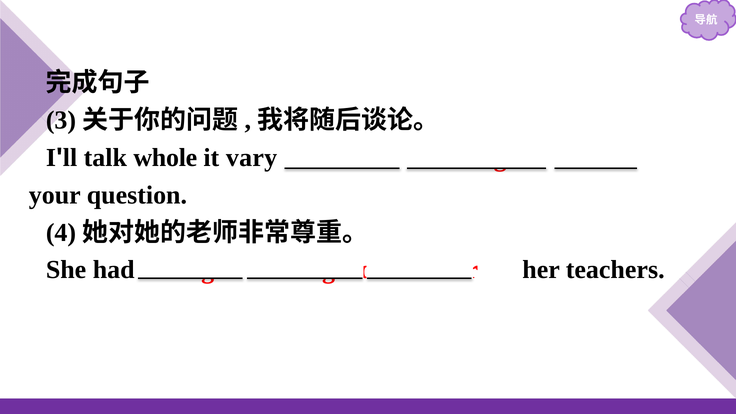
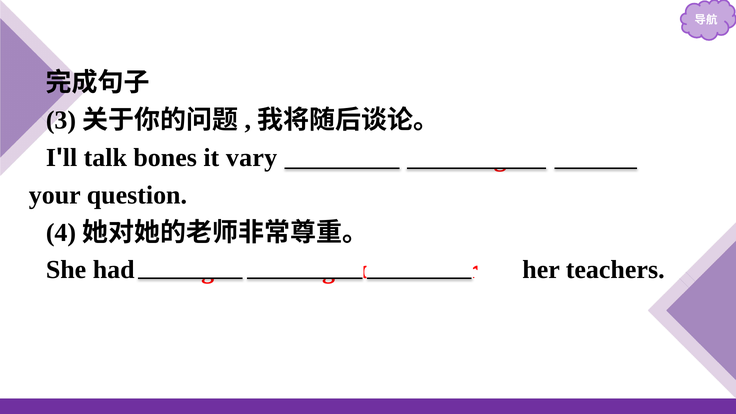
whole: whole -> bones
